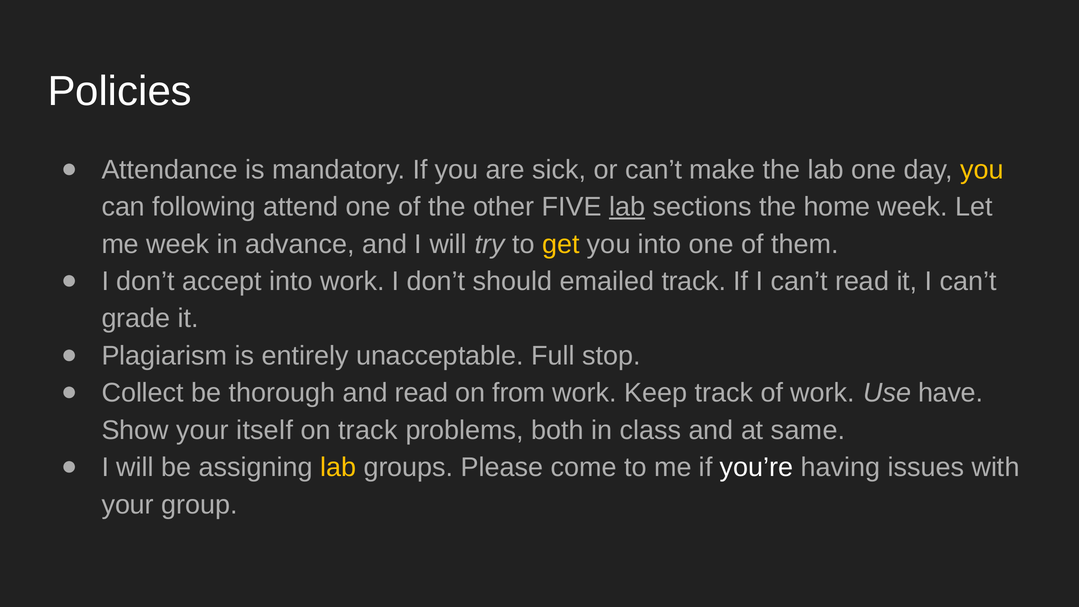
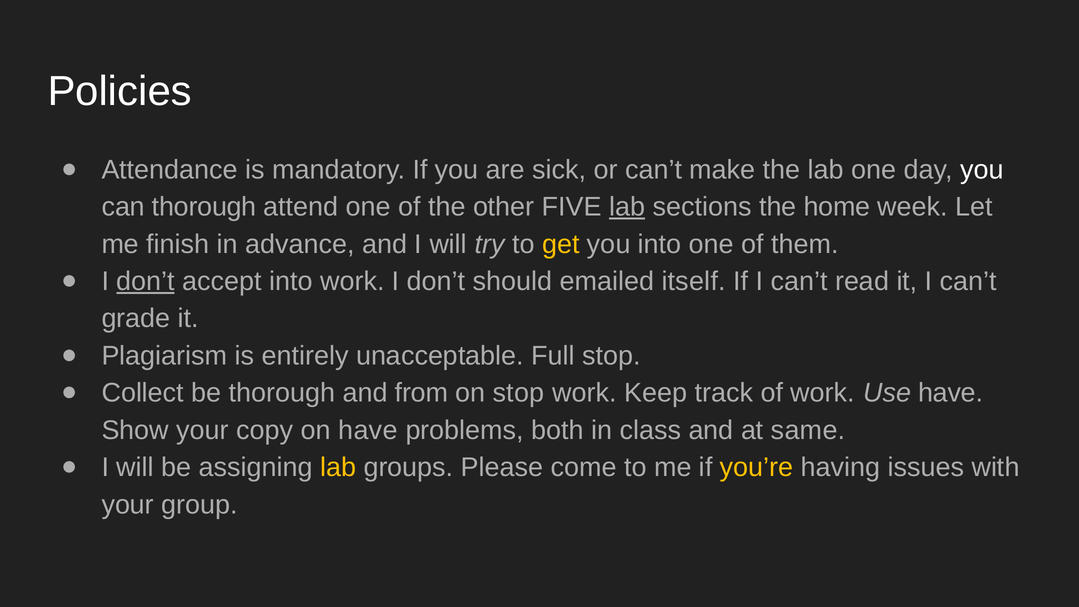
you at (982, 170) colour: yellow -> white
can following: following -> thorough
me week: week -> finish
don’t at (146, 281) underline: none -> present
emailed track: track -> itself
and read: read -> from
on from: from -> stop
itself: itself -> copy
on track: track -> have
you’re colour: white -> yellow
